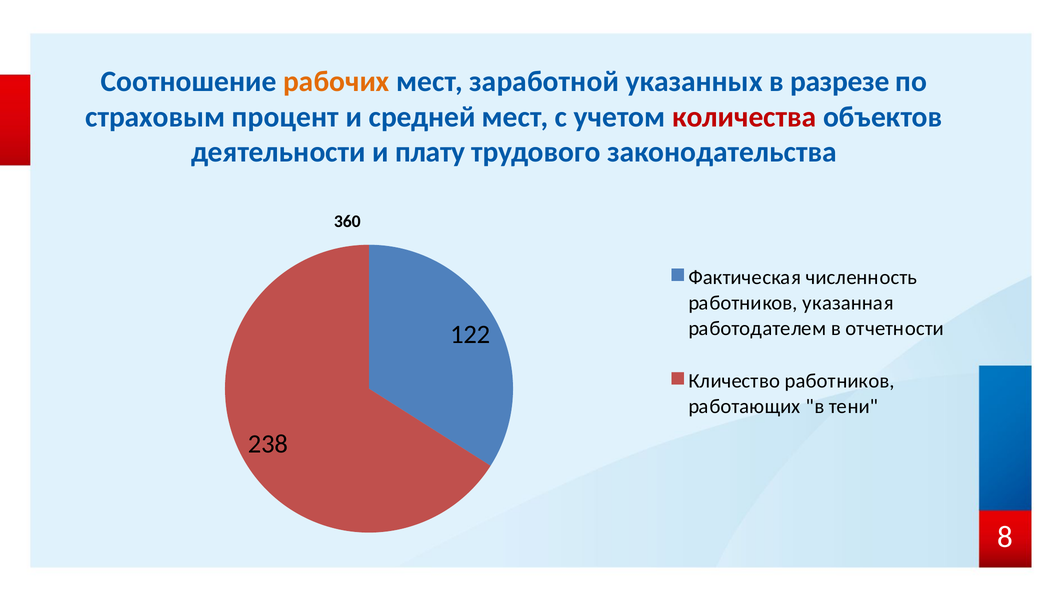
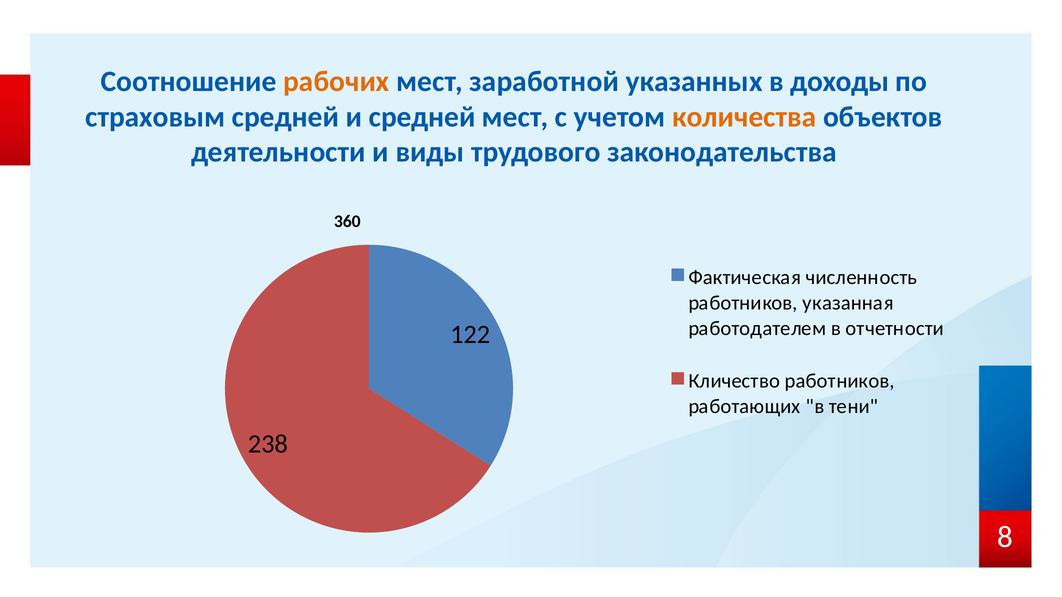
разрезе: разрезе -> доходы
страховым процент: процент -> средней
количества colour: red -> orange
плату: плату -> виды
